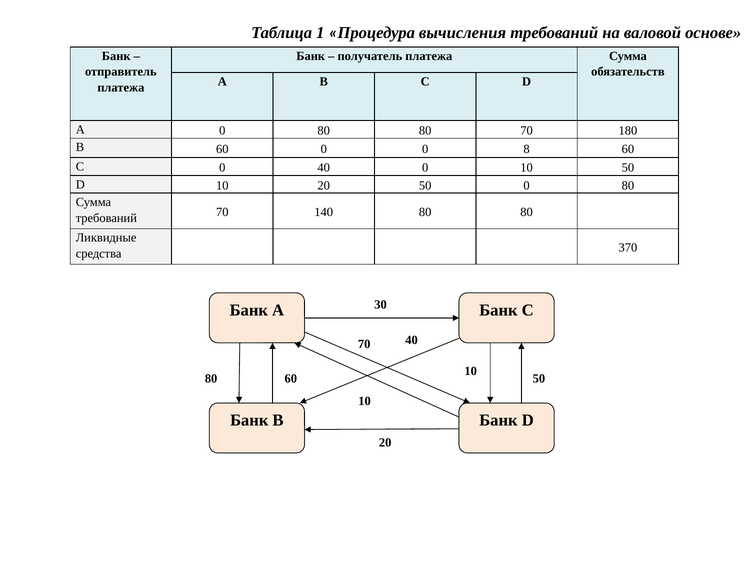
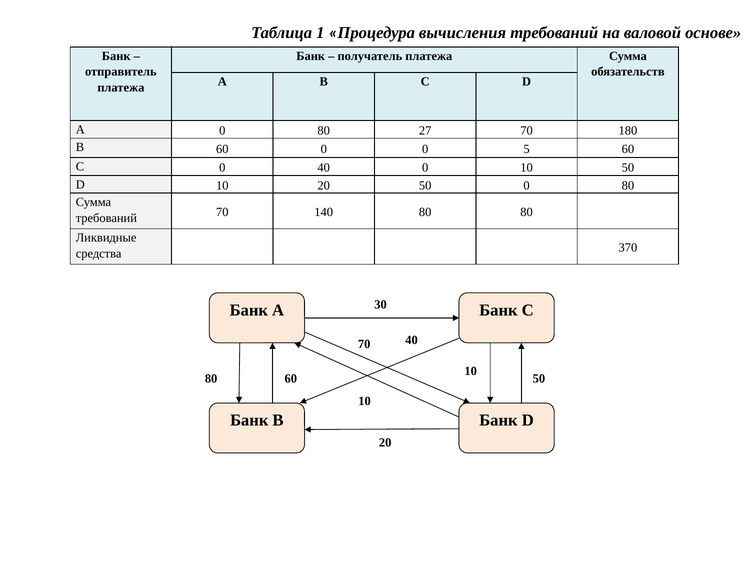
0 80 80: 80 -> 27
8: 8 -> 5
